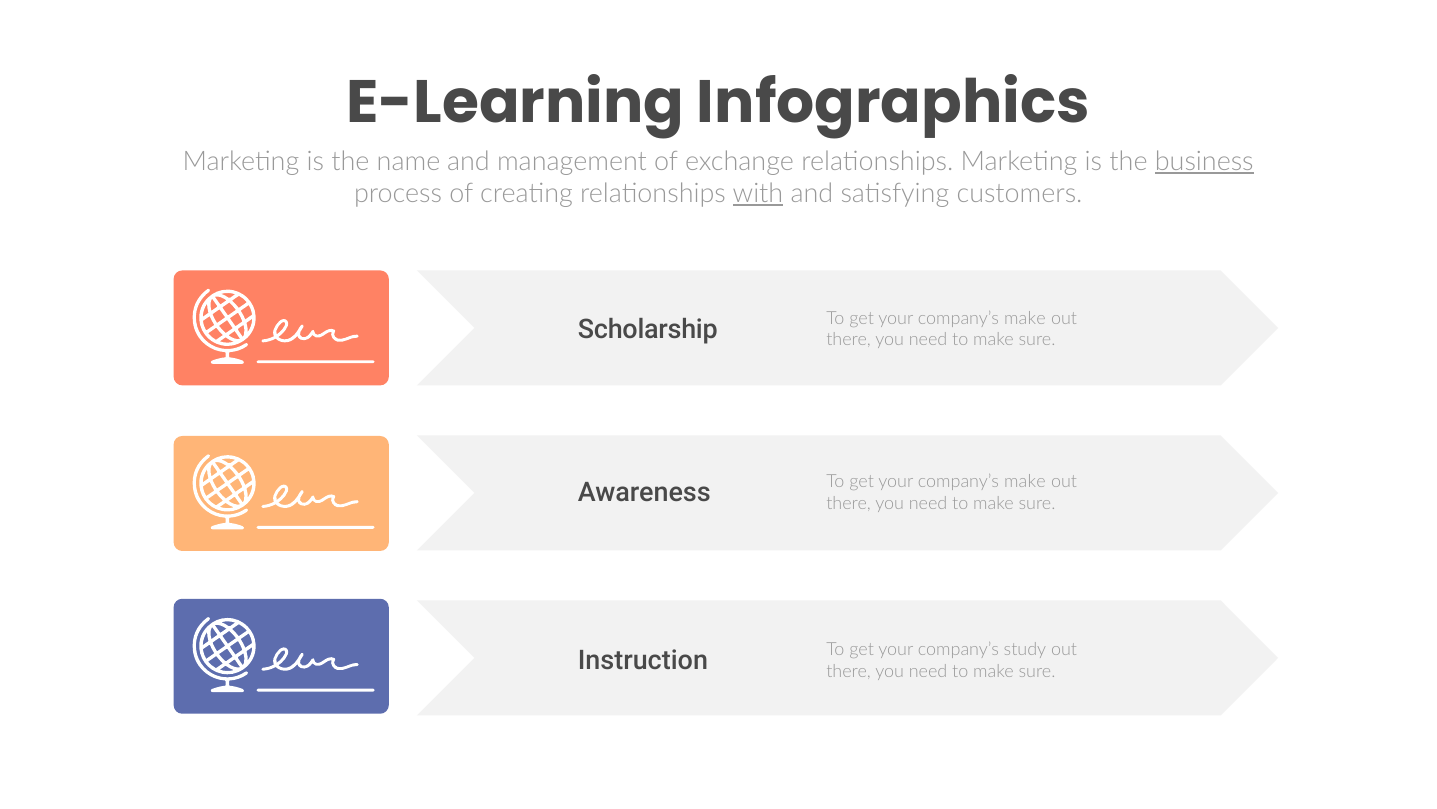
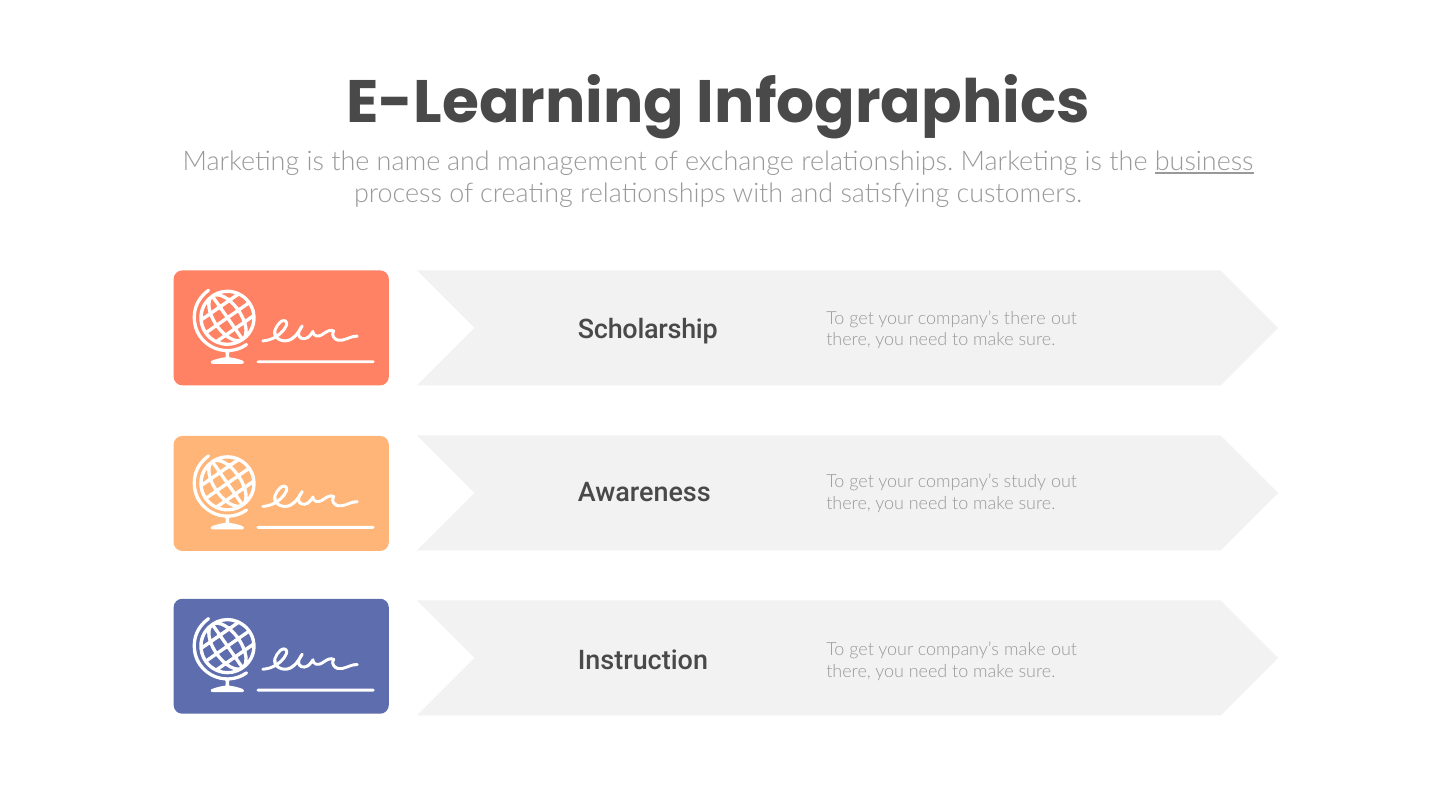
with underline: present -> none
make at (1025, 318): make -> there
make at (1025, 481): make -> study
company’s study: study -> make
